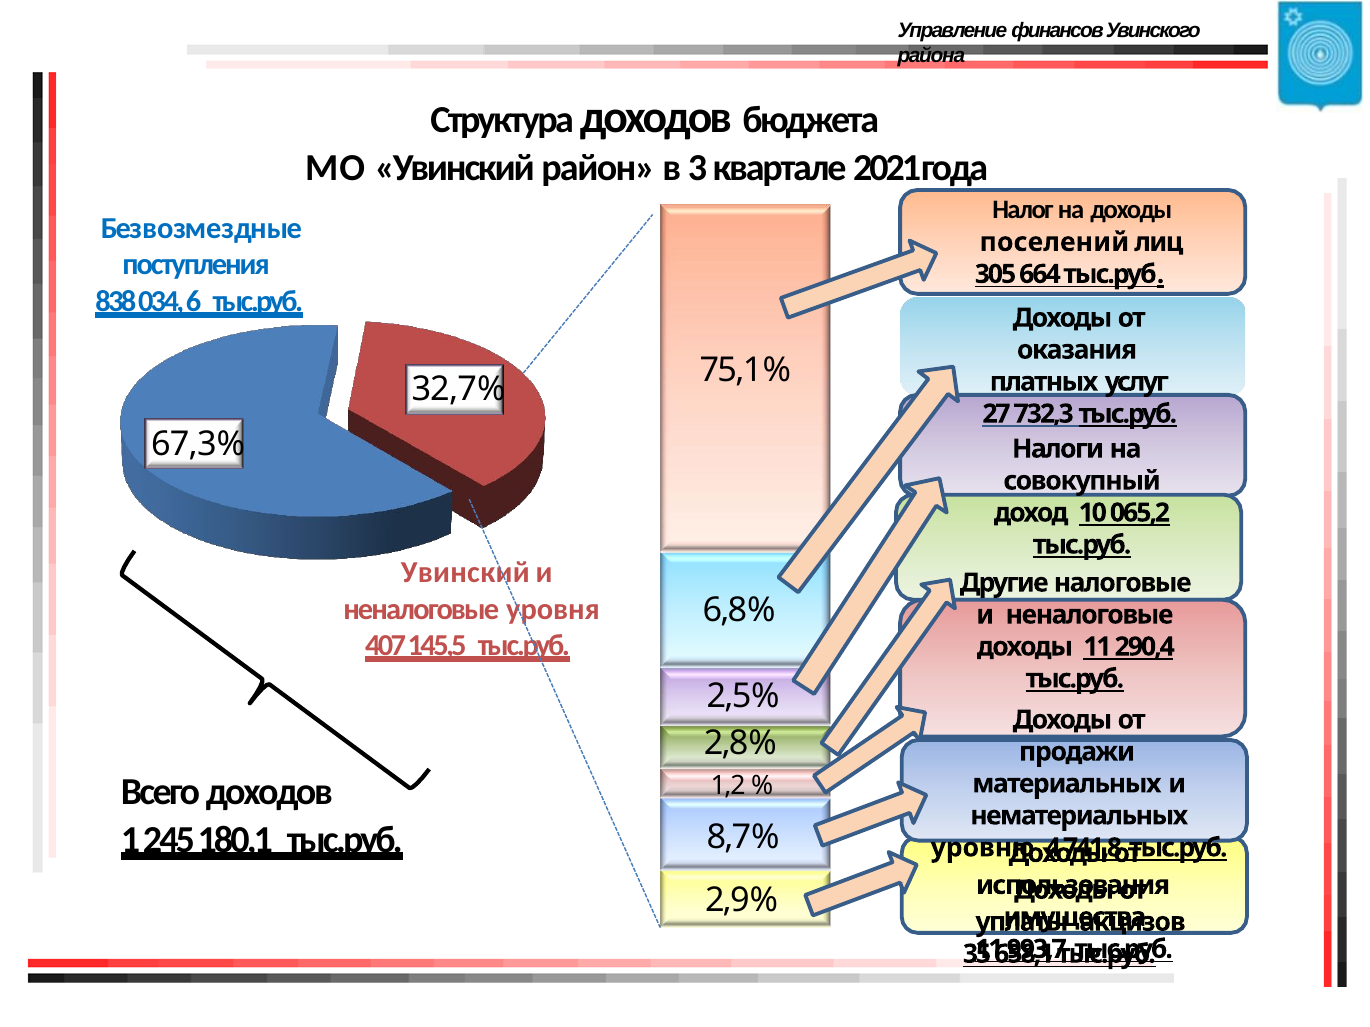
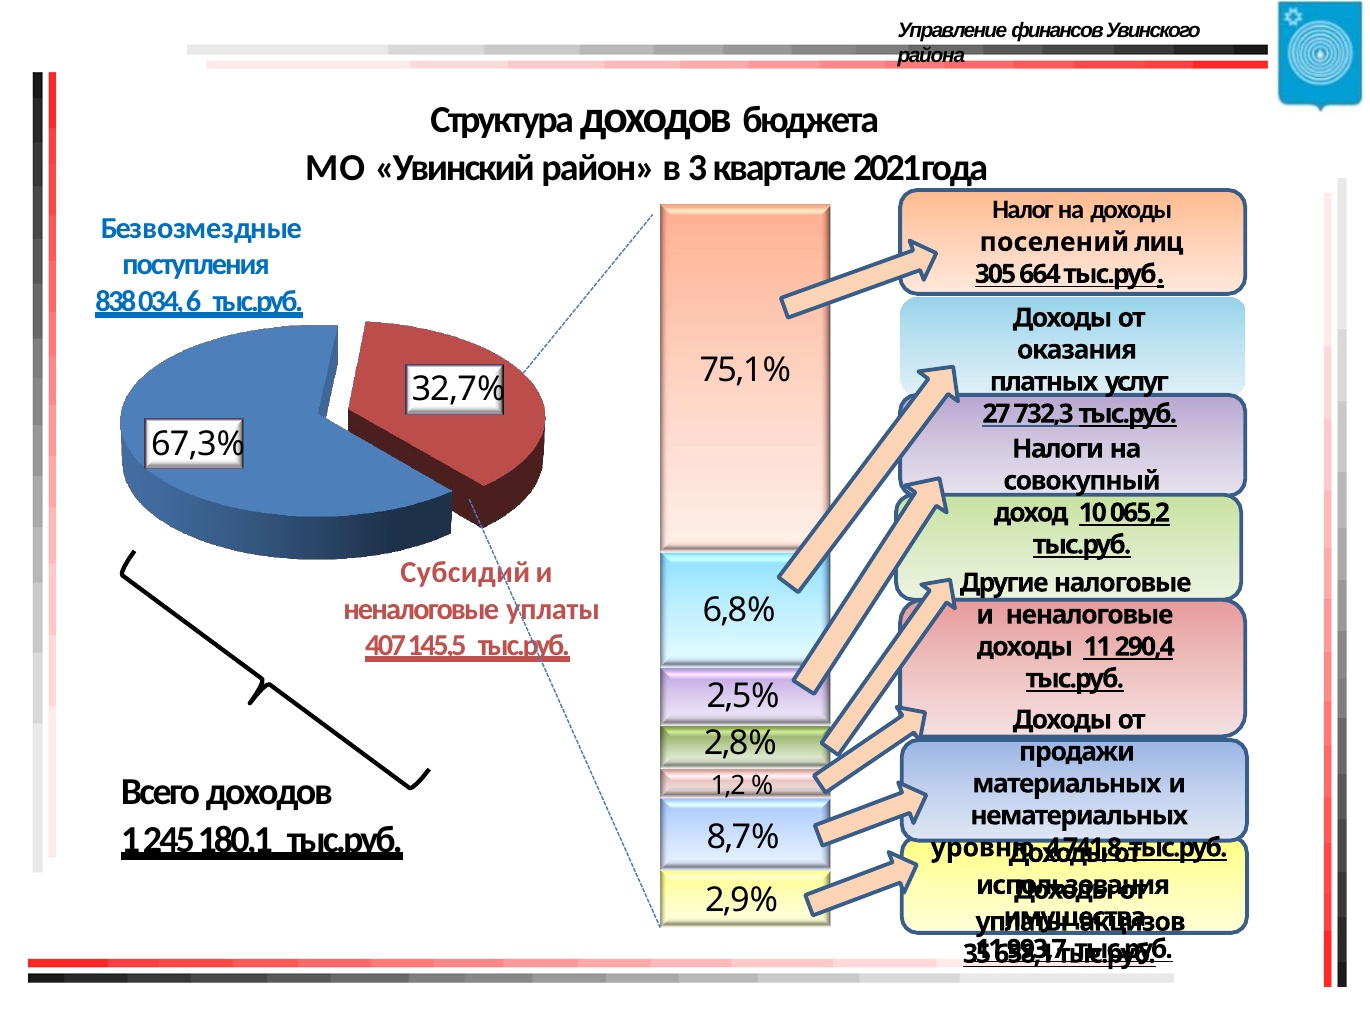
Увинский at (465, 573): Увинский -> Субсидий
неналоговые уровня: уровня -> уплаты
